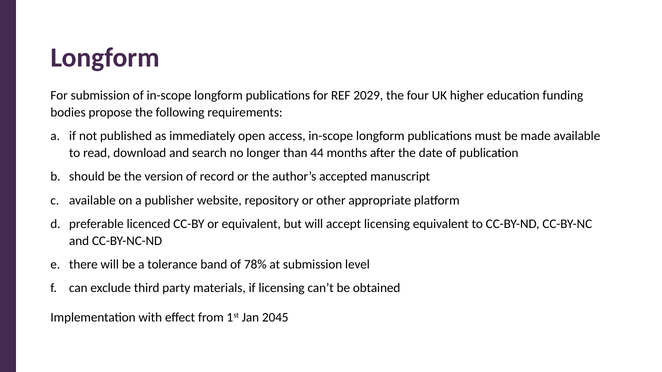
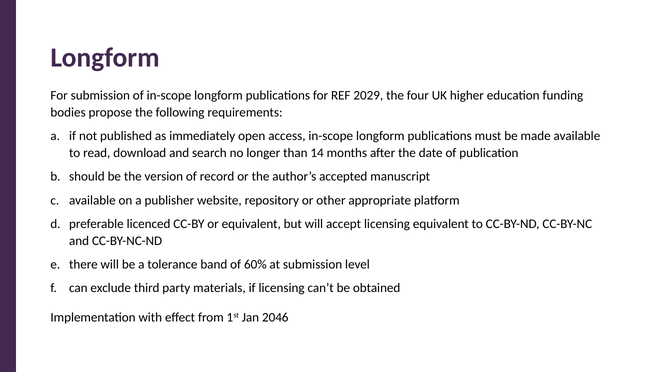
44: 44 -> 14
78%: 78% -> 60%
2045: 2045 -> 2046
